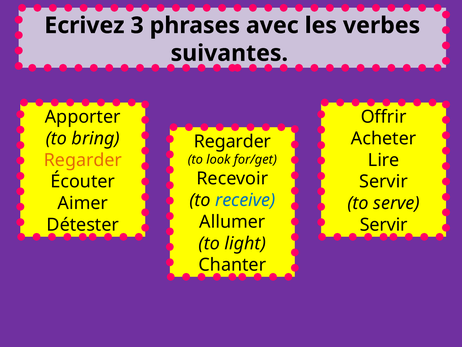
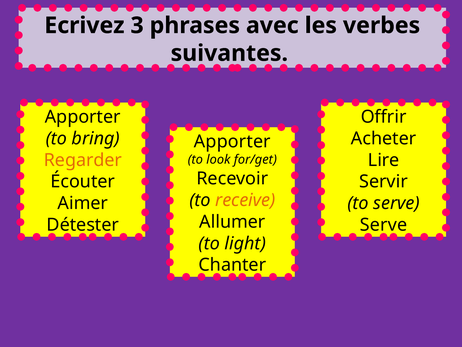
Regarder at (232, 141): Regarder -> Apporter
receive colour: blue -> orange
Servir at (384, 225): Servir -> Serve
